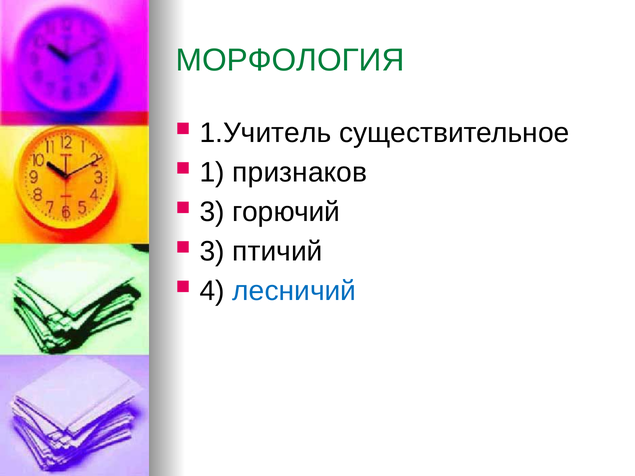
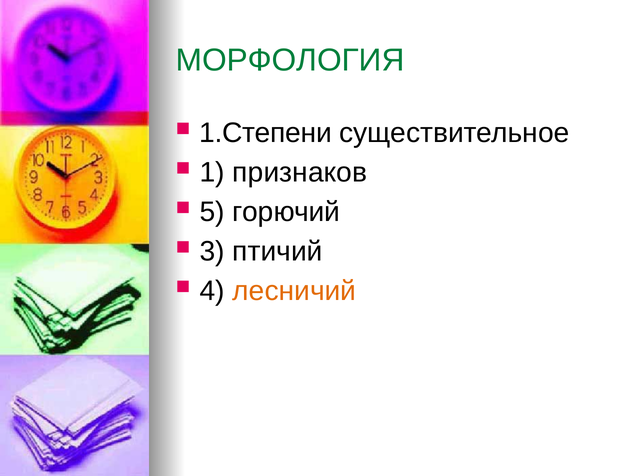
1.Учитель: 1.Учитель -> 1.Степени
3 at (212, 212): 3 -> 5
лесничий colour: blue -> orange
